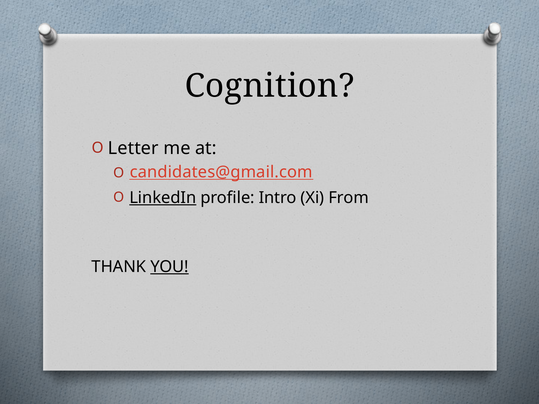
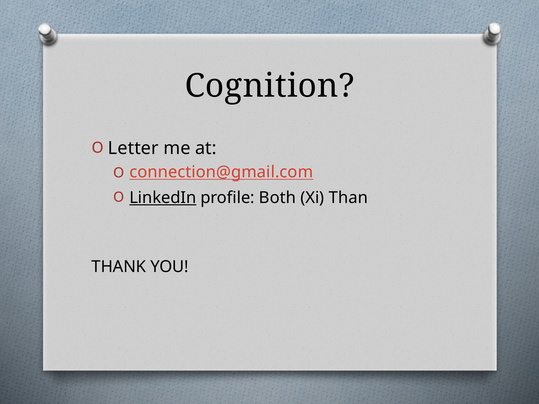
candidates@gmail.com: candidates@gmail.com -> connection@gmail.com
Intro: Intro -> Both
From: From -> Than
YOU underline: present -> none
